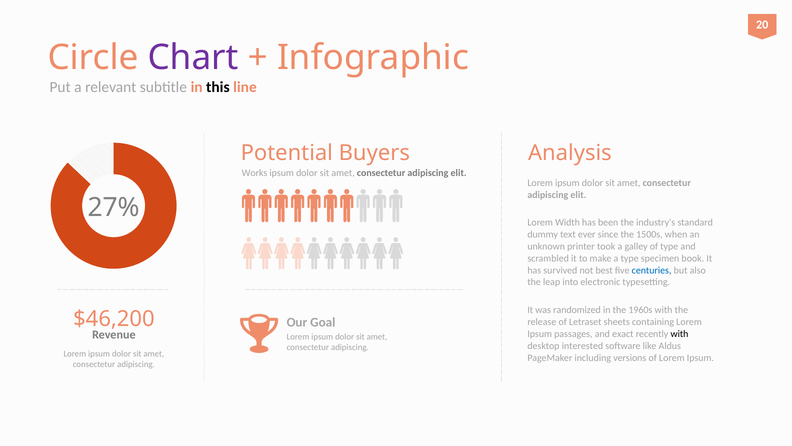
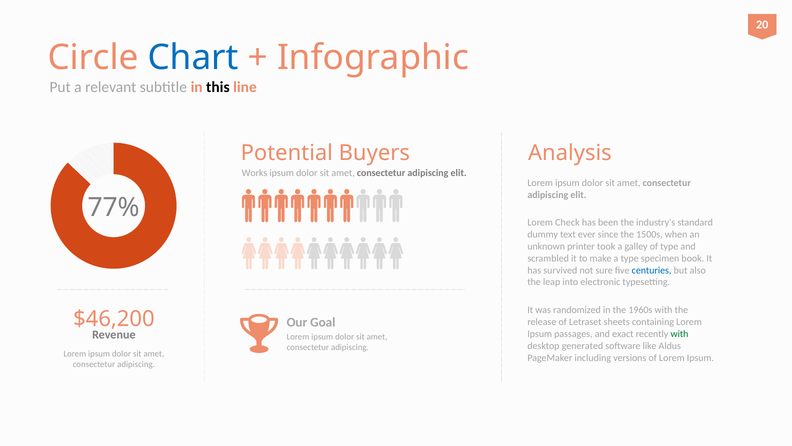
Chart colour: purple -> blue
27%: 27% -> 77%
Width: Width -> Check
best: best -> sure
with at (680, 334) colour: black -> green
interested: interested -> generated
